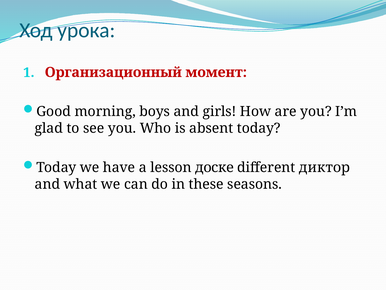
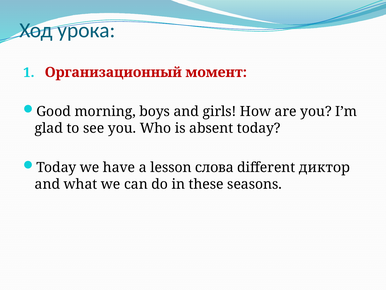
доске: доске -> слова
